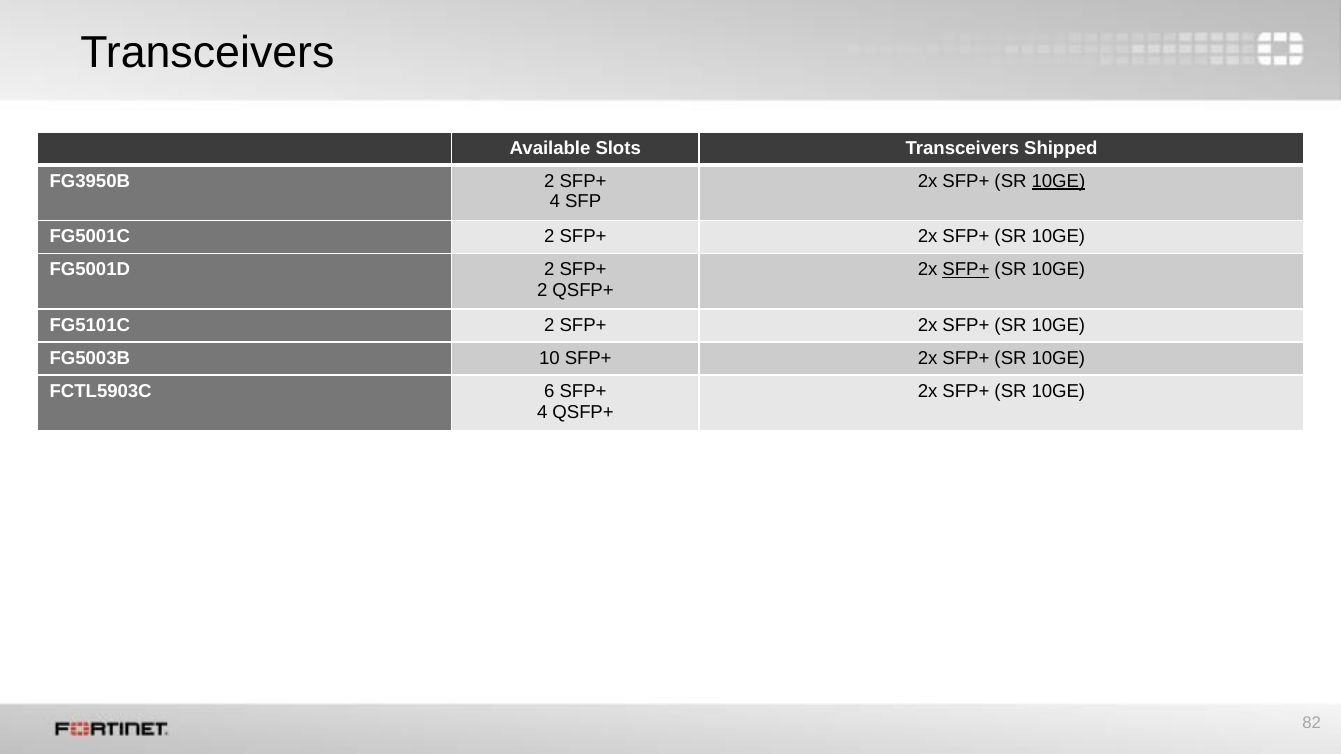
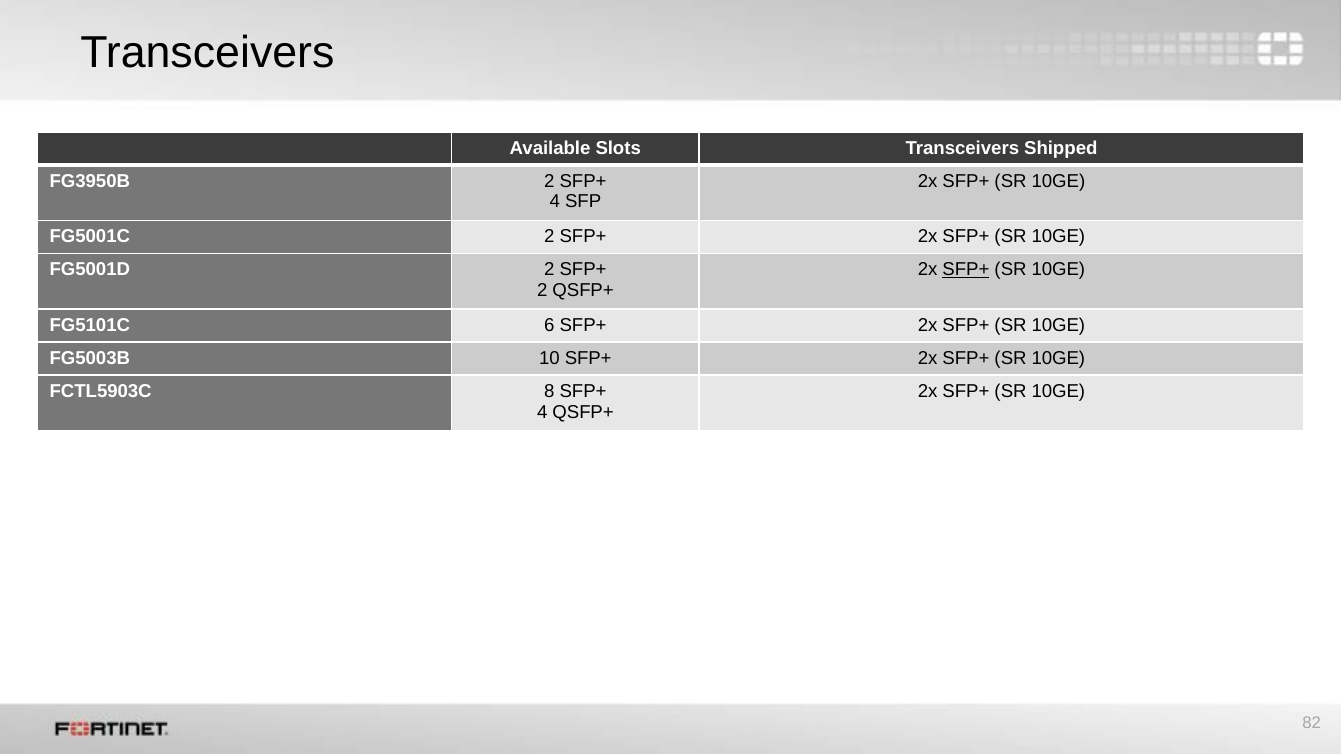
10GE at (1058, 181) underline: present -> none
FG5101C 2: 2 -> 6
6: 6 -> 8
